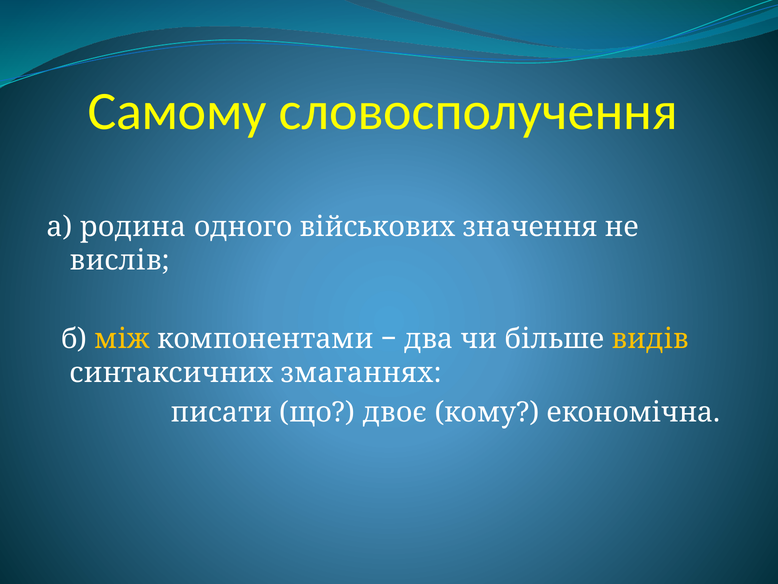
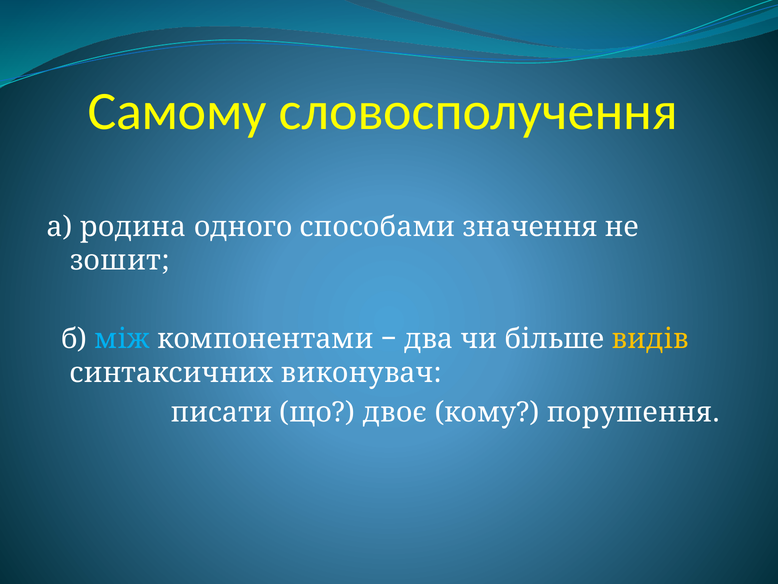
військових: військових -> способами
вислів: вислів -> зошит
між colour: yellow -> light blue
змаганнях: змаганнях -> виконувач
економічна: економічна -> порушення
